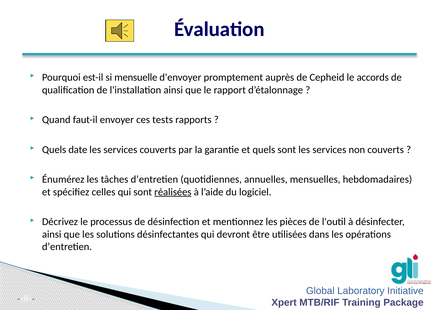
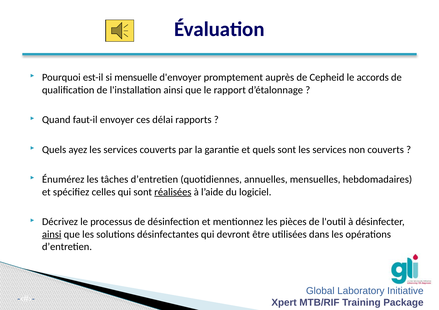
tests: tests -> délai
date: date -> ayez
ainsi at (52, 234) underline: none -> present
